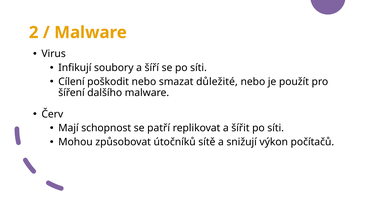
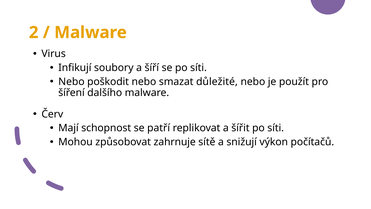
Cílení at (71, 82): Cílení -> Nebo
útočníků: útočníků -> zahrnuje
